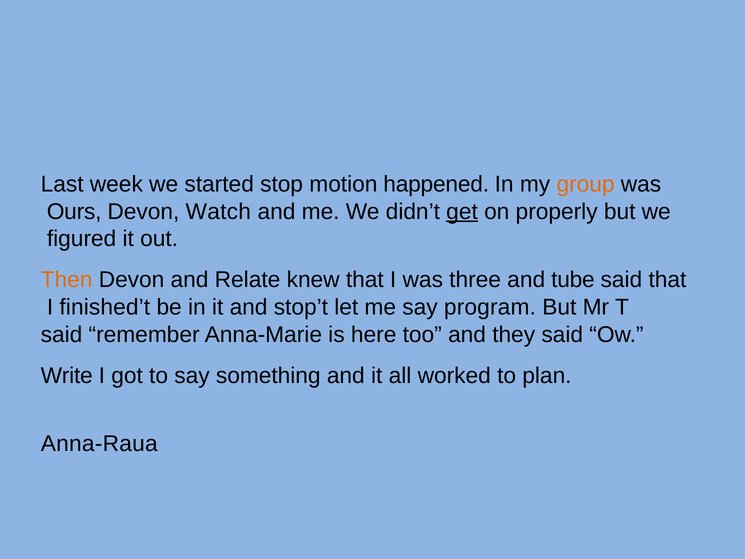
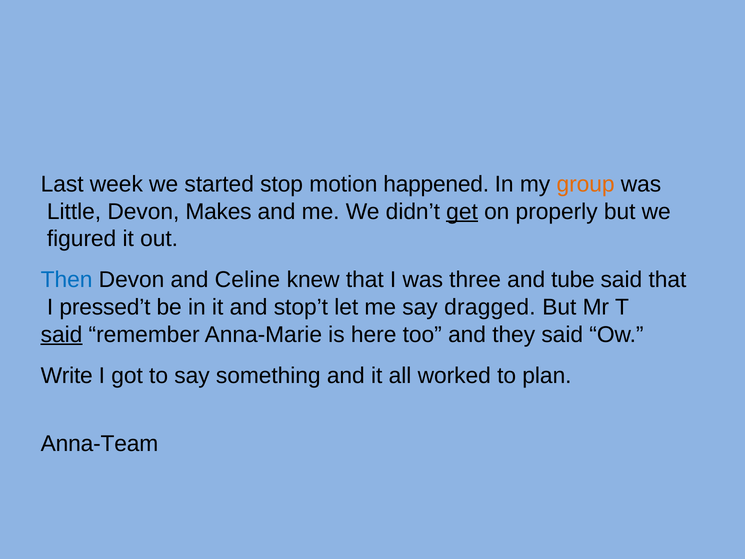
Ours: Ours -> Little
Watch: Watch -> Makes
Then colour: orange -> blue
Relate: Relate -> Celine
finished’t: finished’t -> pressed’t
program: program -> dragged
said at (62, 334) underline: none -> present
Anna-Raua: Anna-Raua -> Anna-Team
